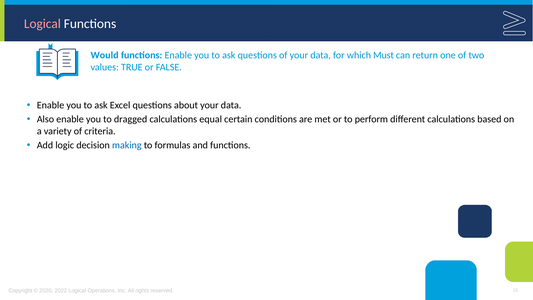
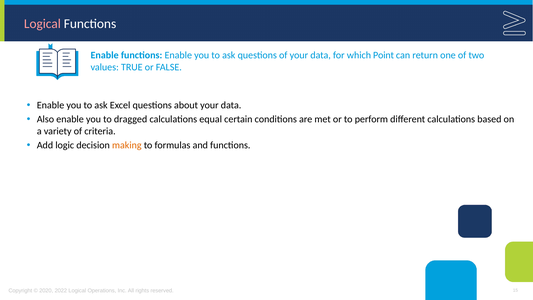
Would at (105, 55): Would -> Enable
Must: Must -> Point
making colour: blue -> orange
